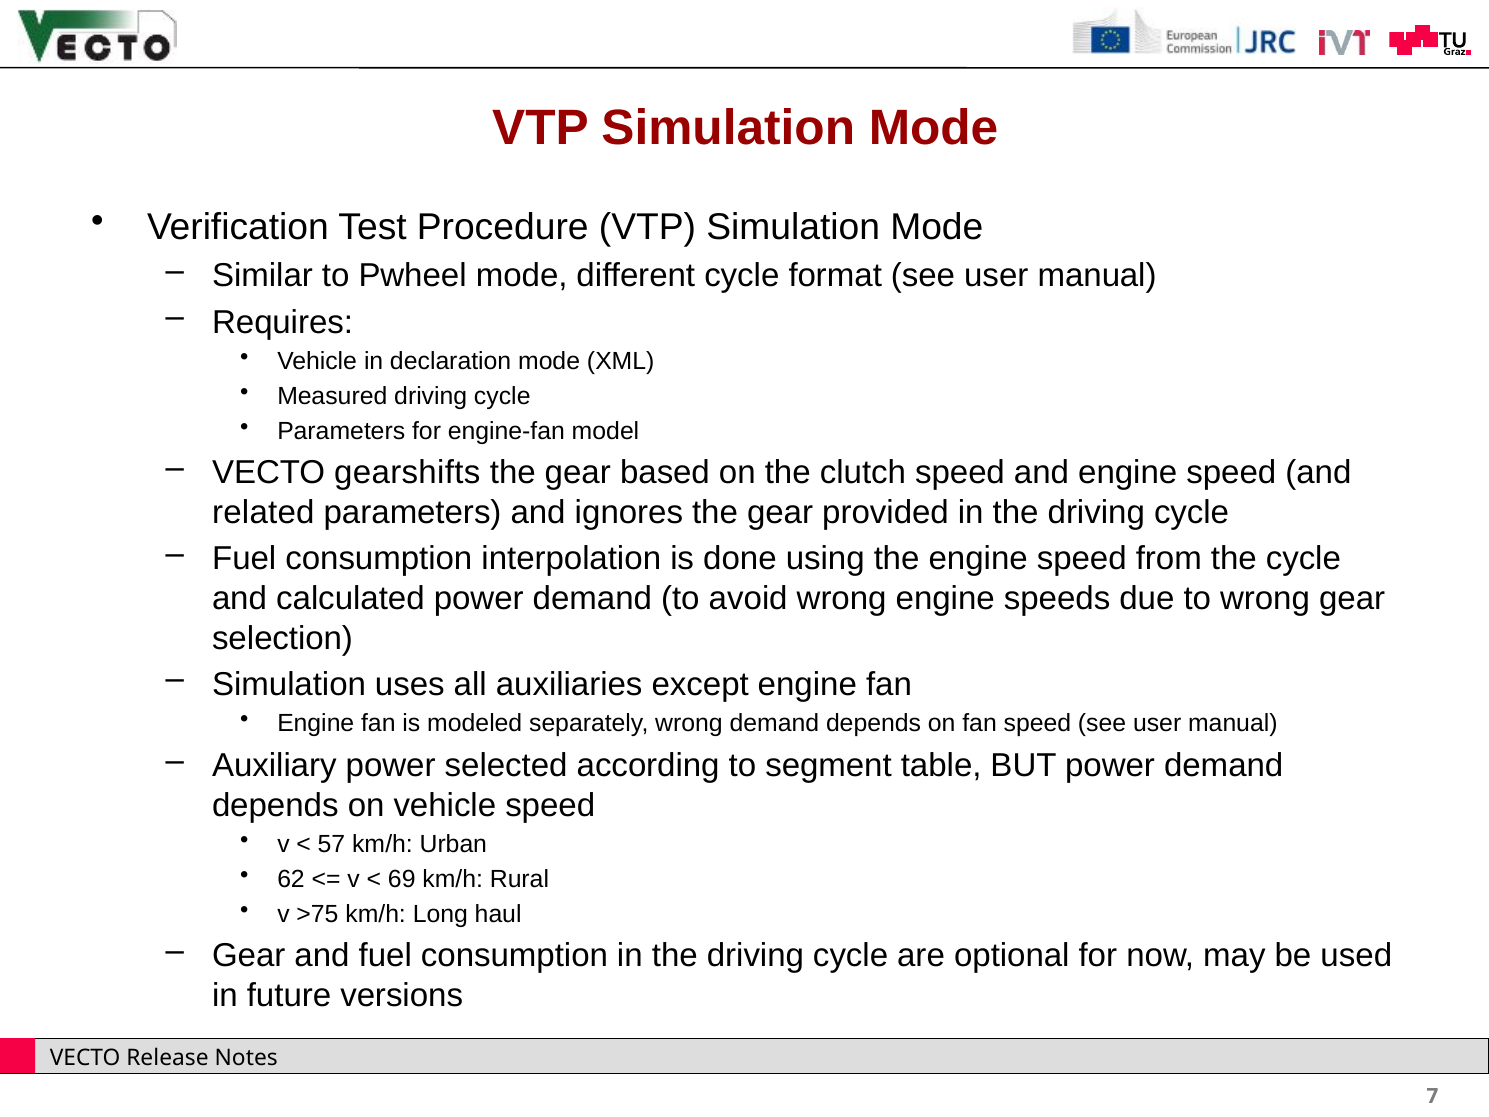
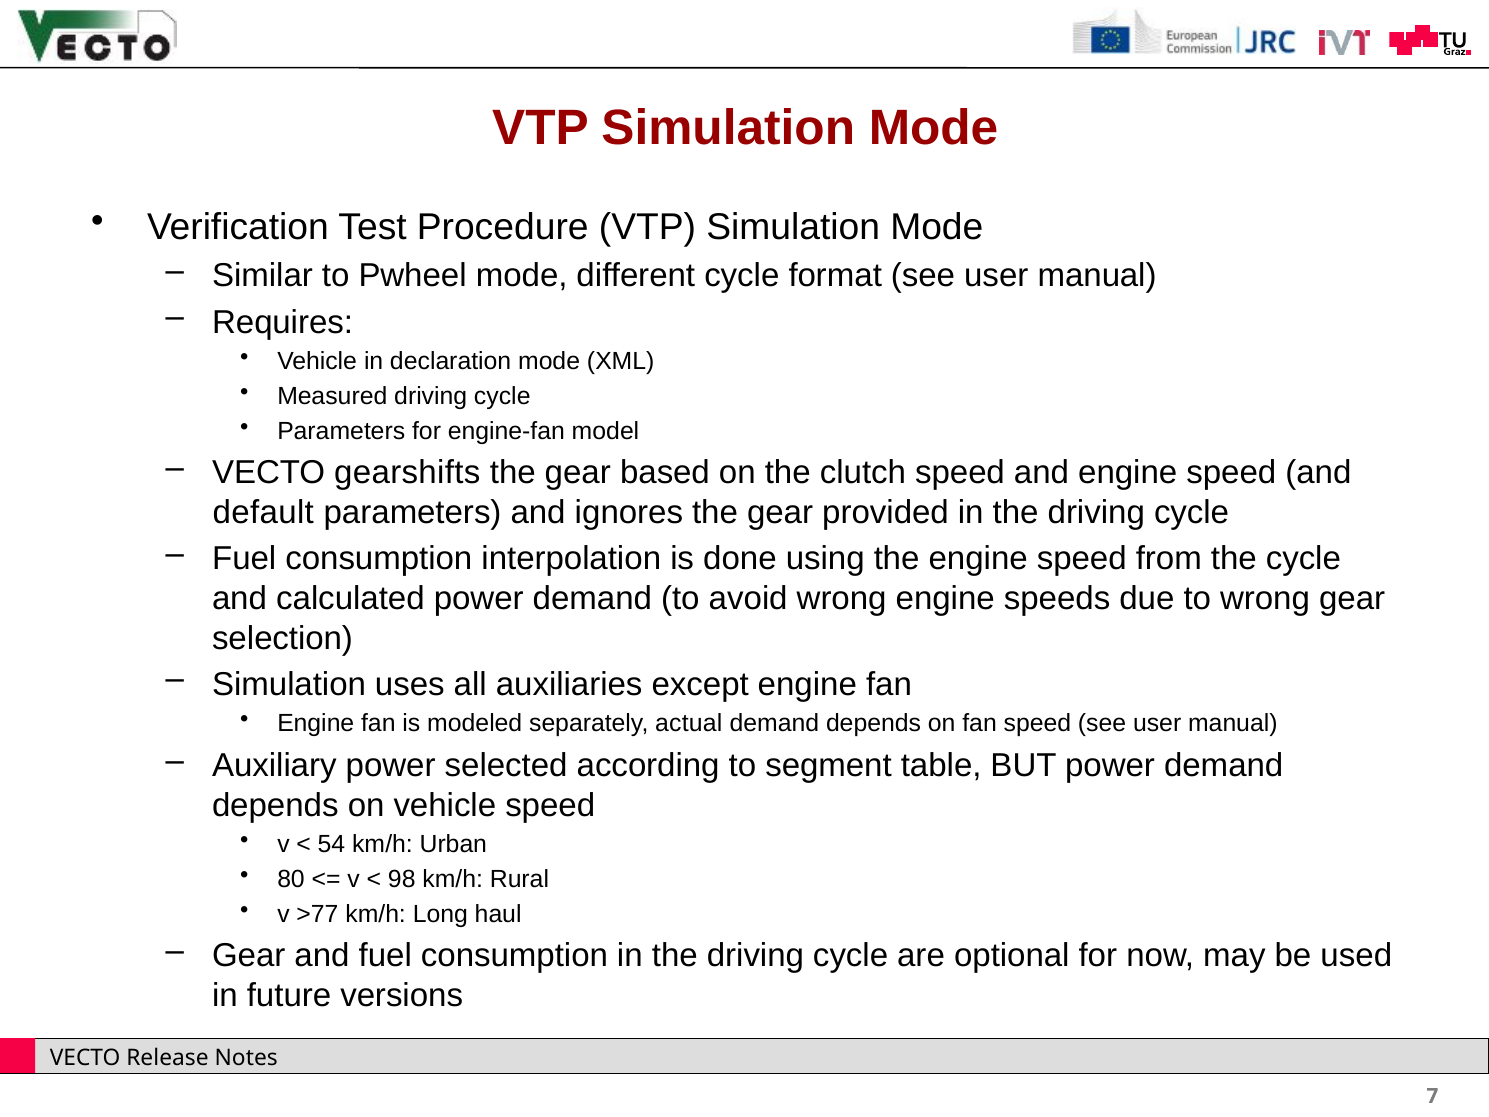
related: related -> default
separately wrong: wrong -> actual
57: 57 -> 54
62: 62 -> 80
69: 69 -> 98
>75: >75 -> >77
